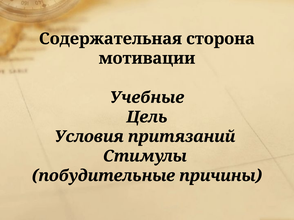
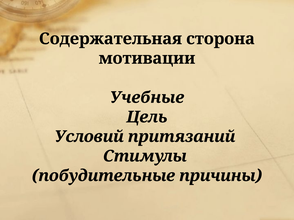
Условия: Условия -> Условий
